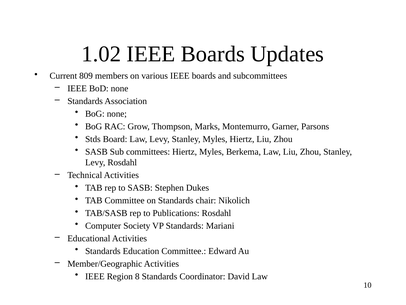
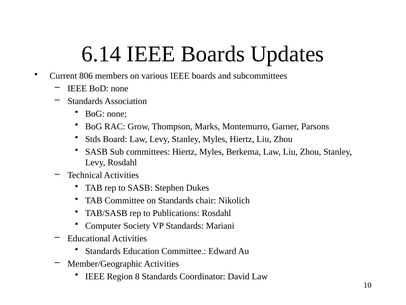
1.02: 1.02 -> 6.14
809: 809 -> 806
